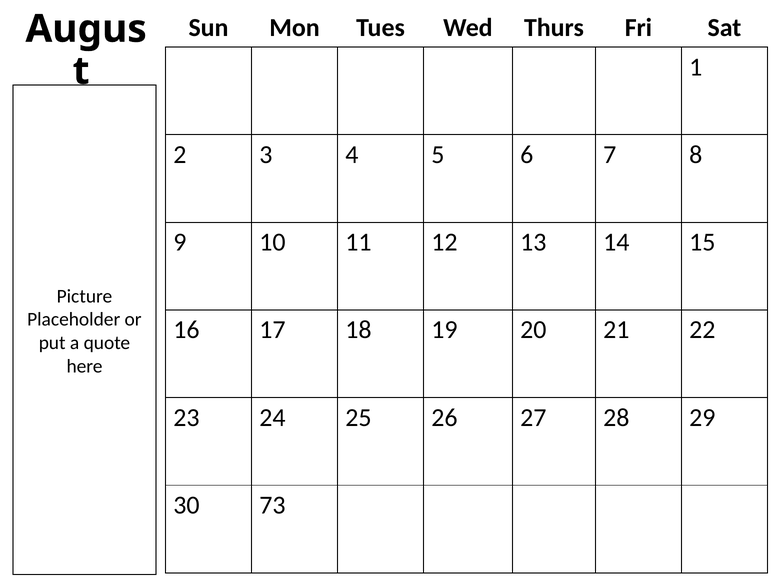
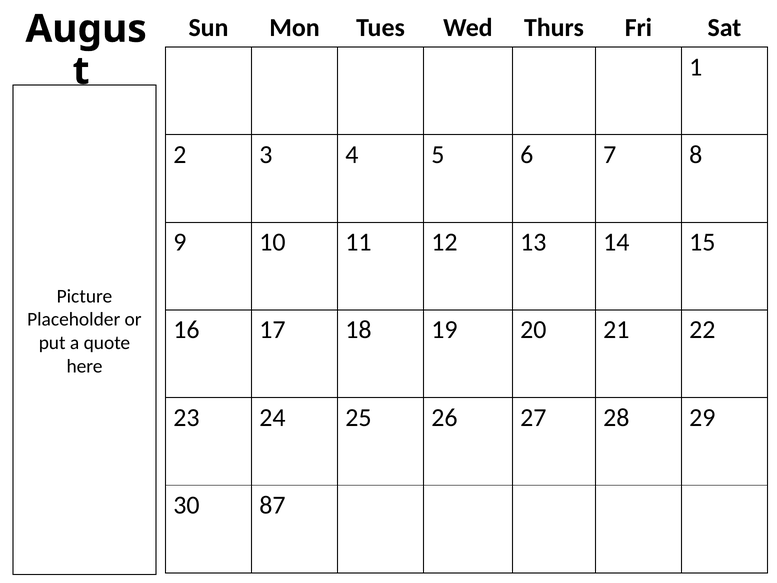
73: 73 -> 87
